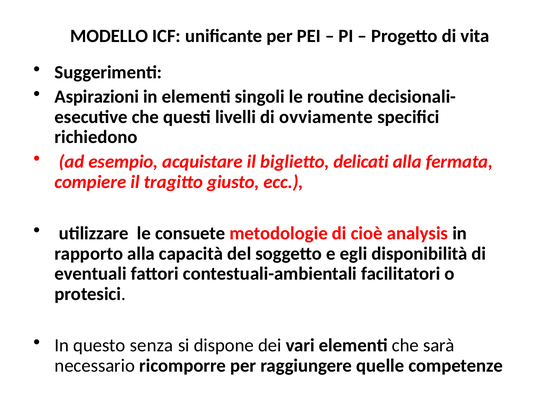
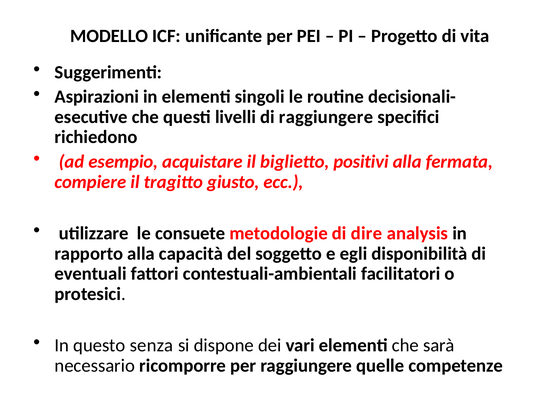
di ovviamente: ovviamente -> raggiungere
delicati: delicati -> positivi
cioè: cioè -> dire
